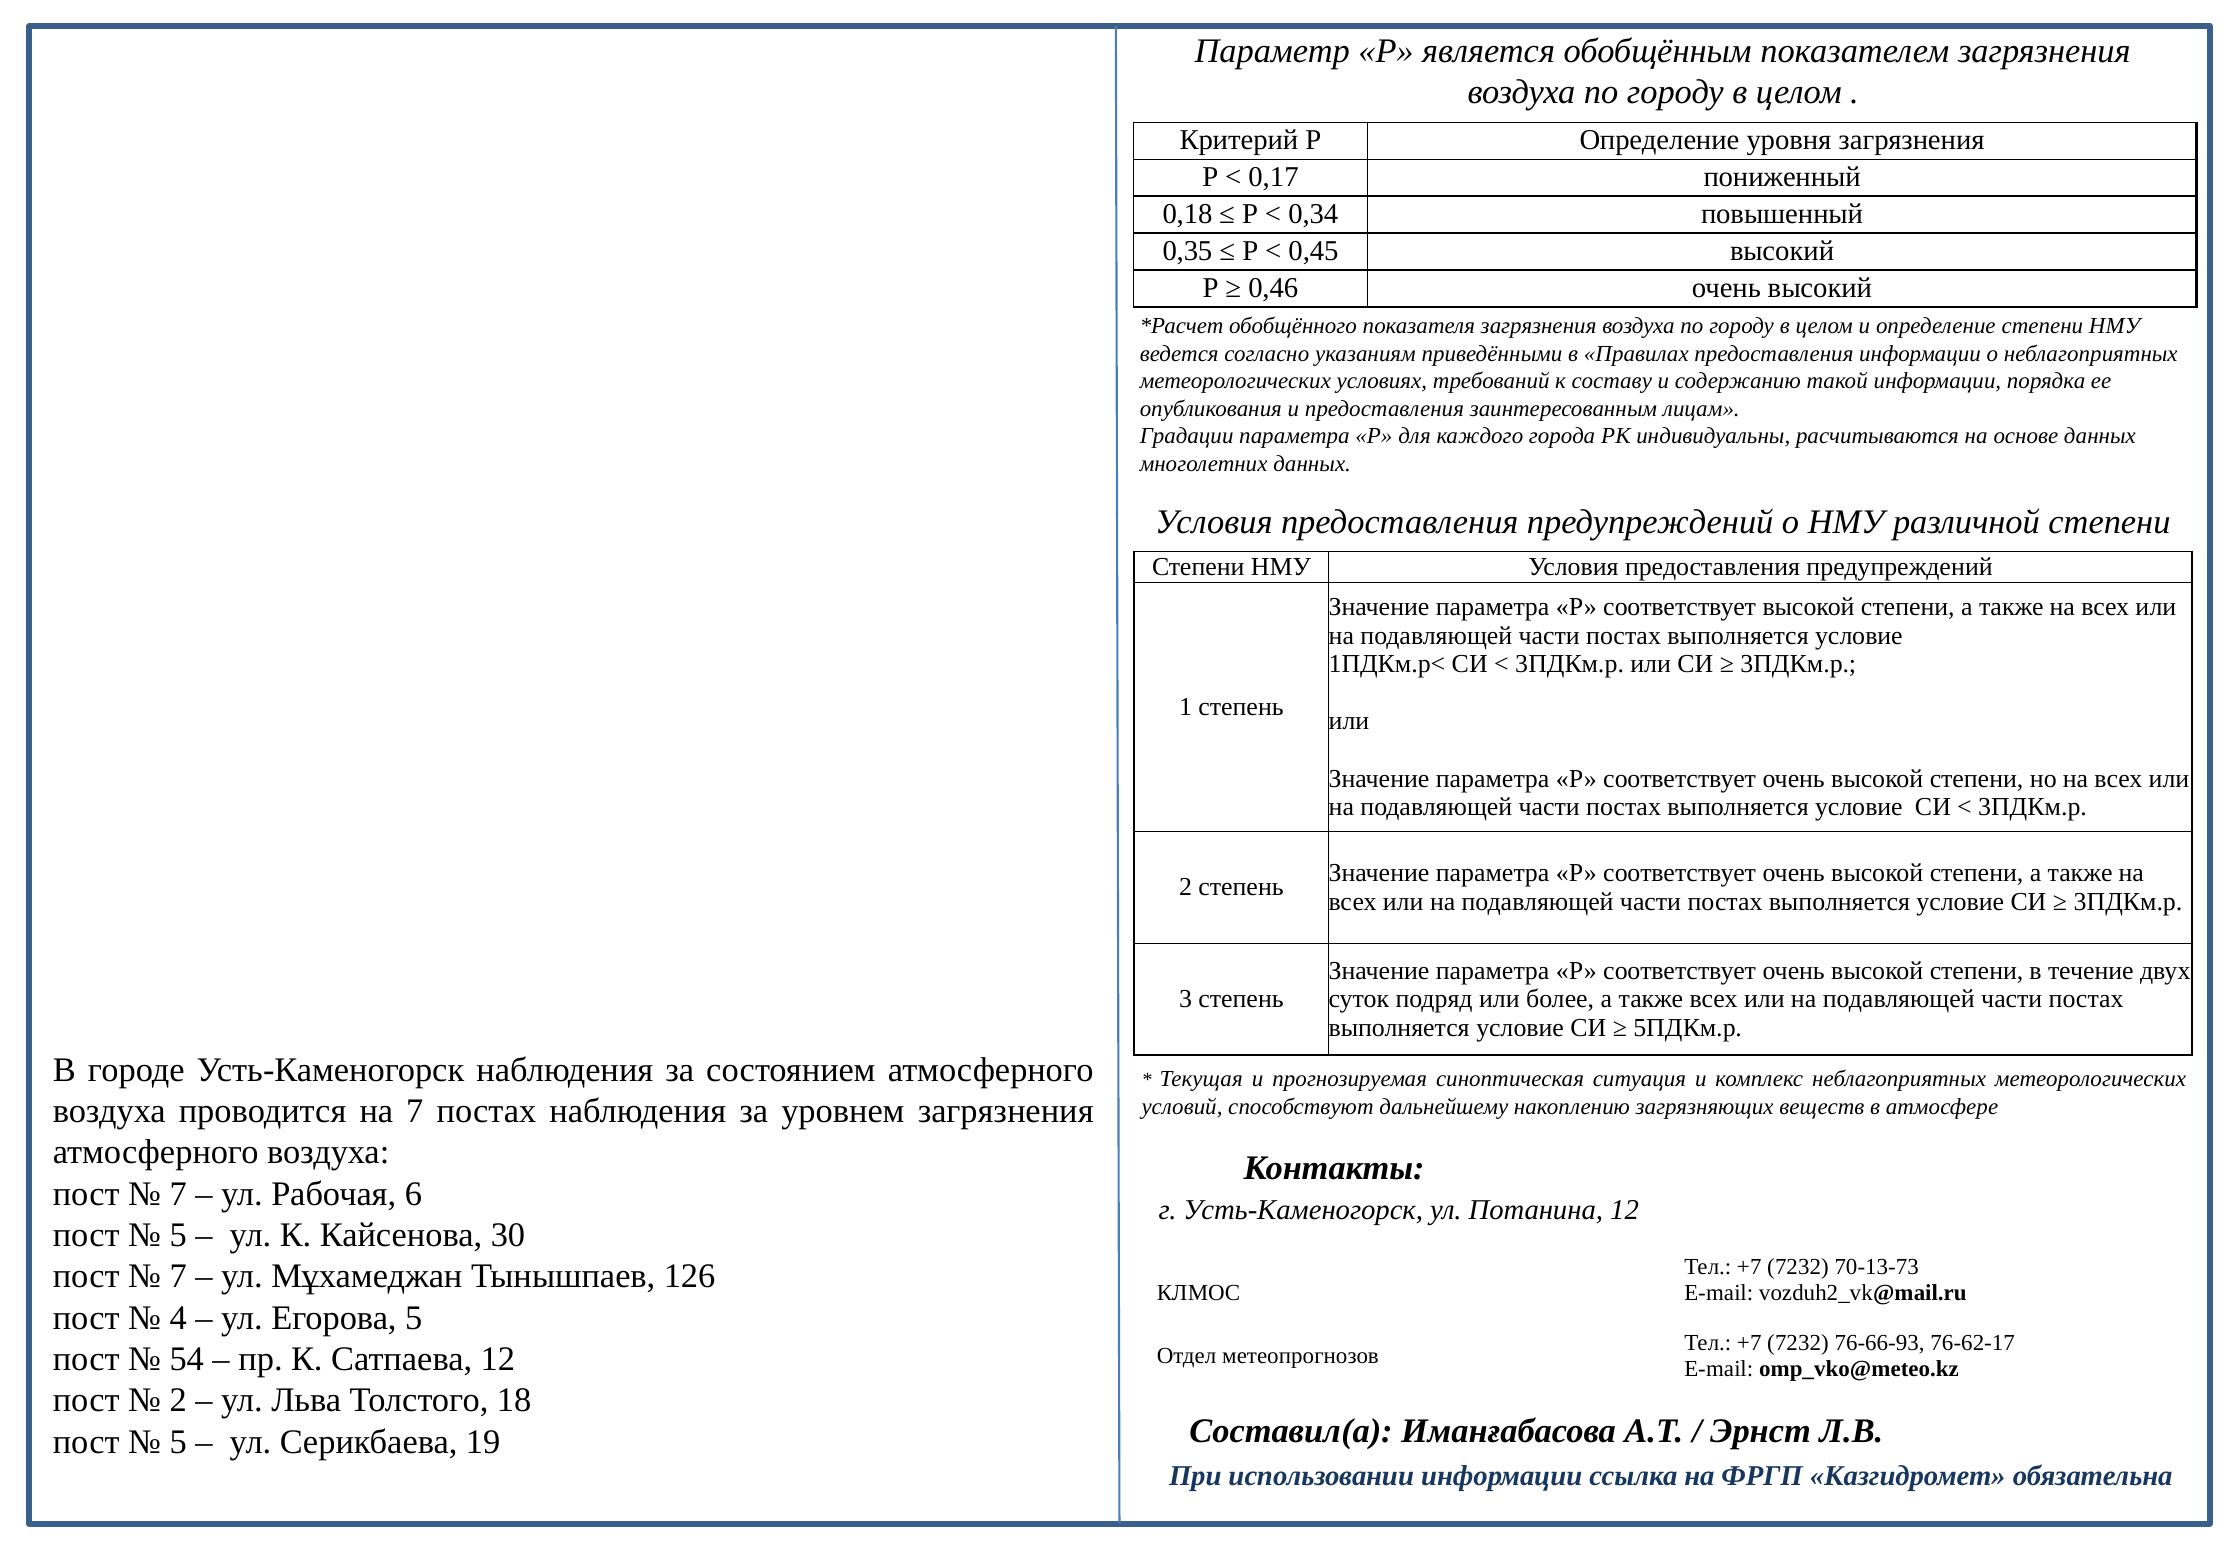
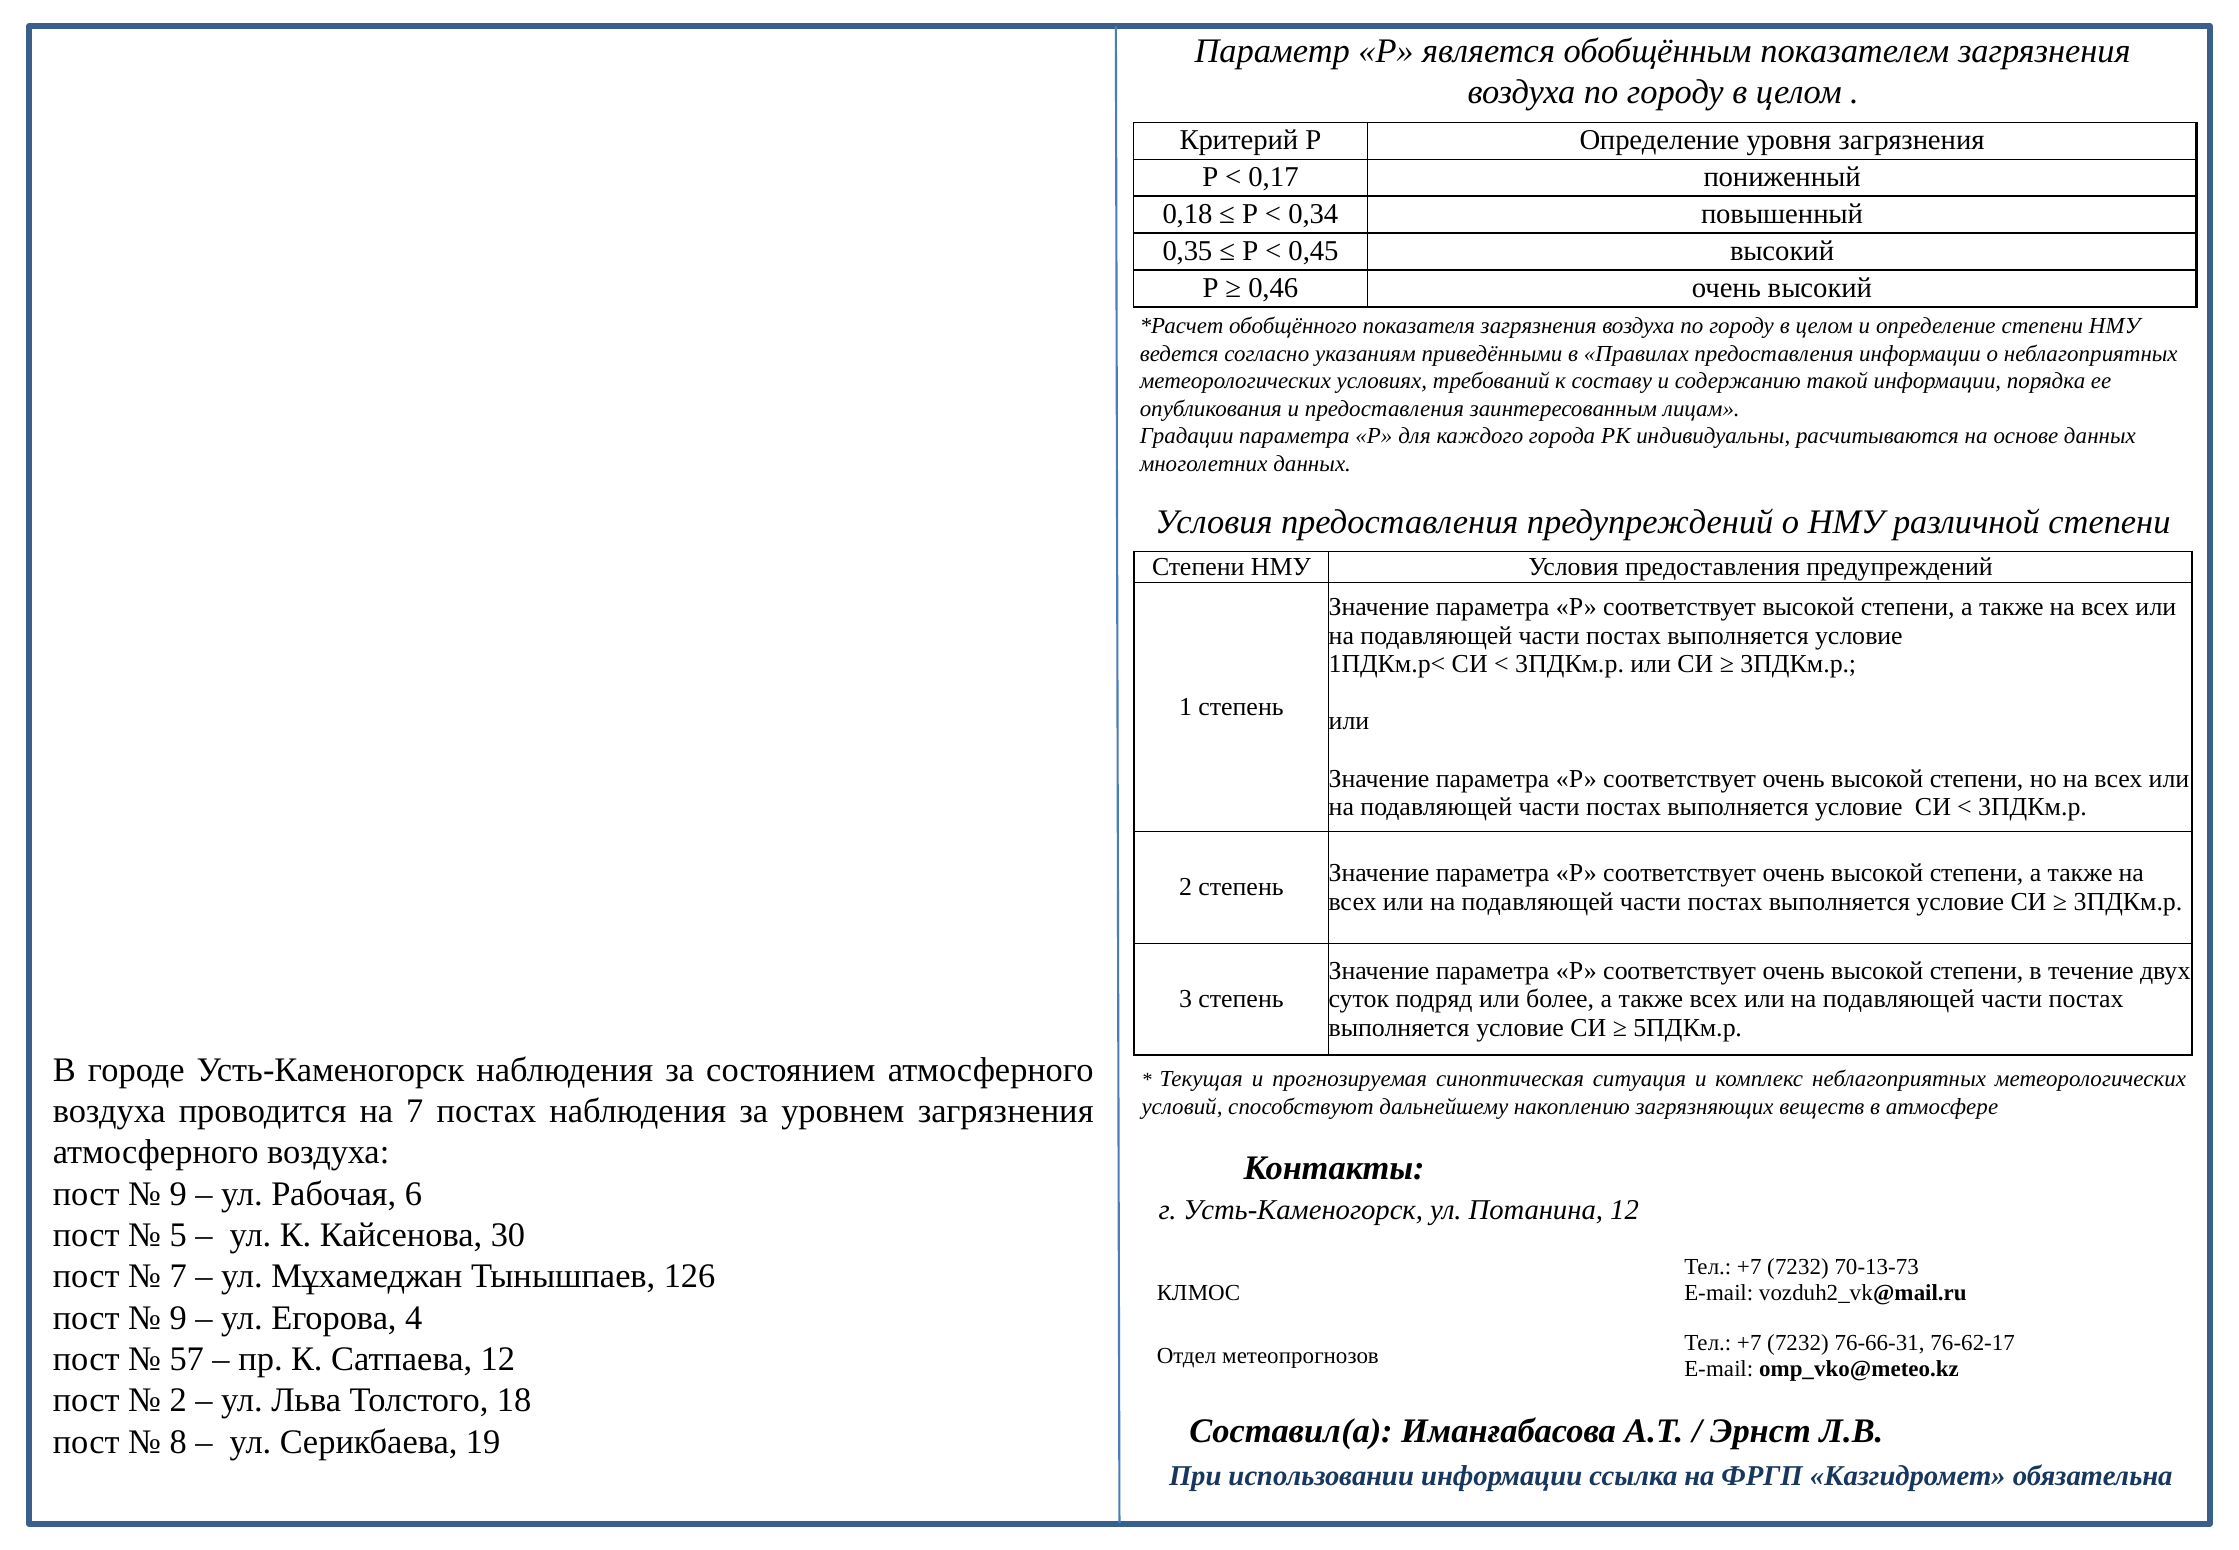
7 at (178, 1194): 7 -> 9
4 at (178, 1318): 4 -> 9
Егорова 5: 5 -> 4
76-66-93: 76-66-93 -> 76-66-31
54: 54 -> 57
5 at (178, 1442): 5 -> 8
